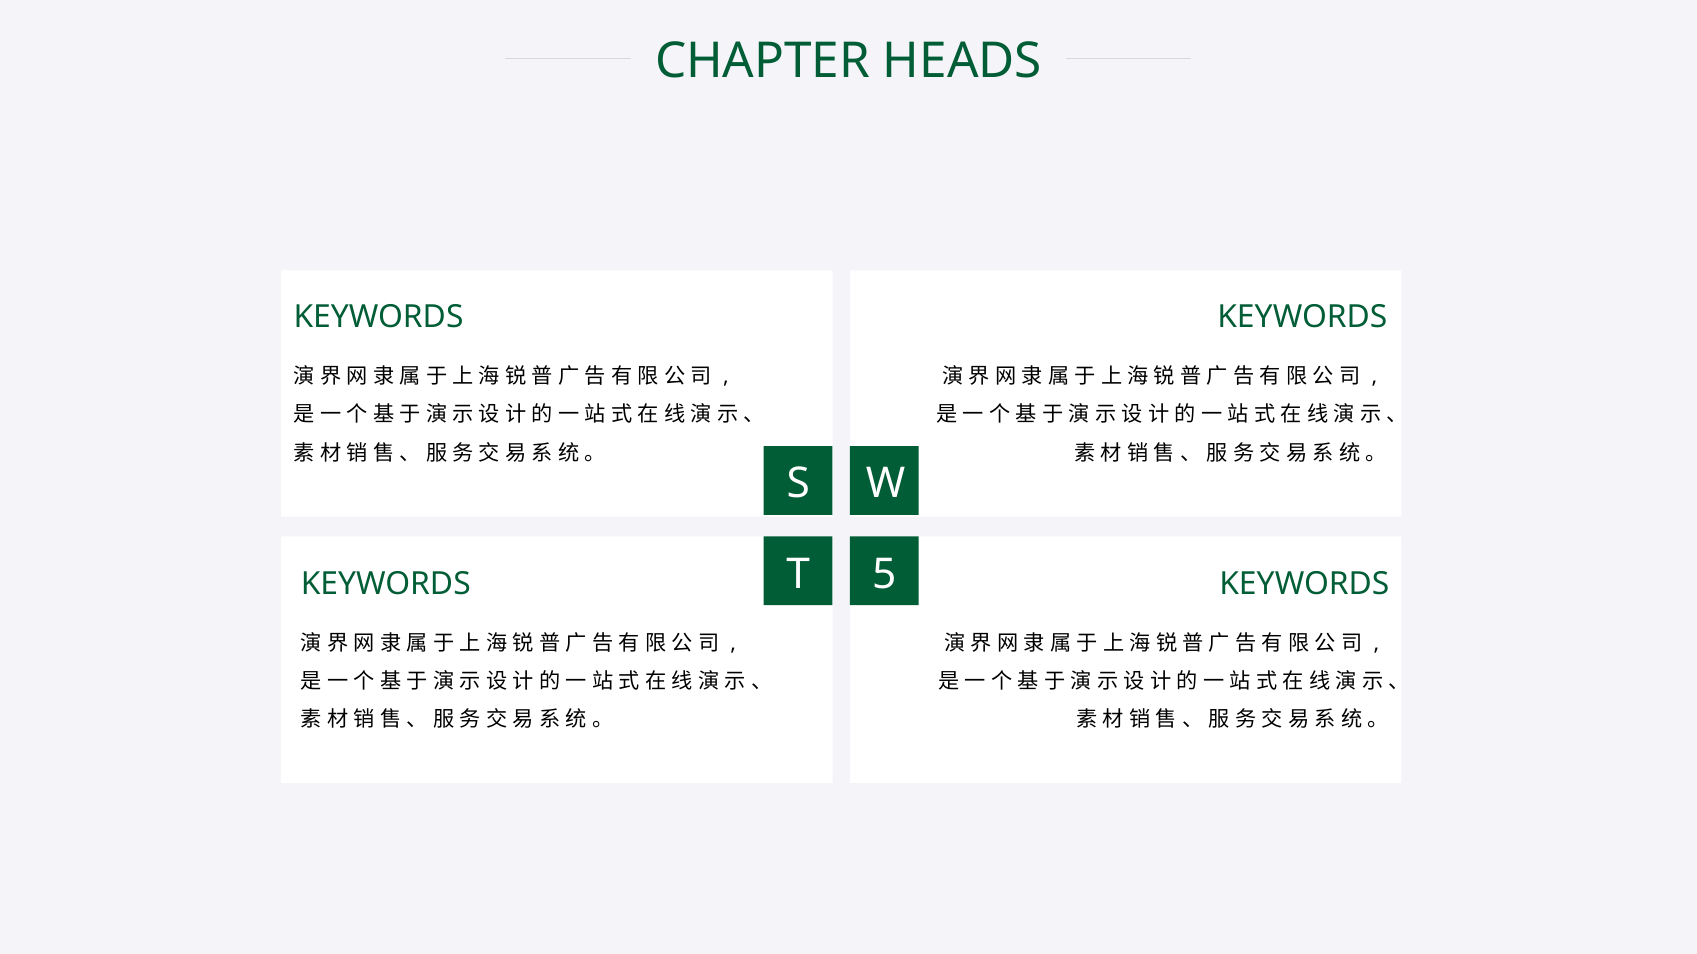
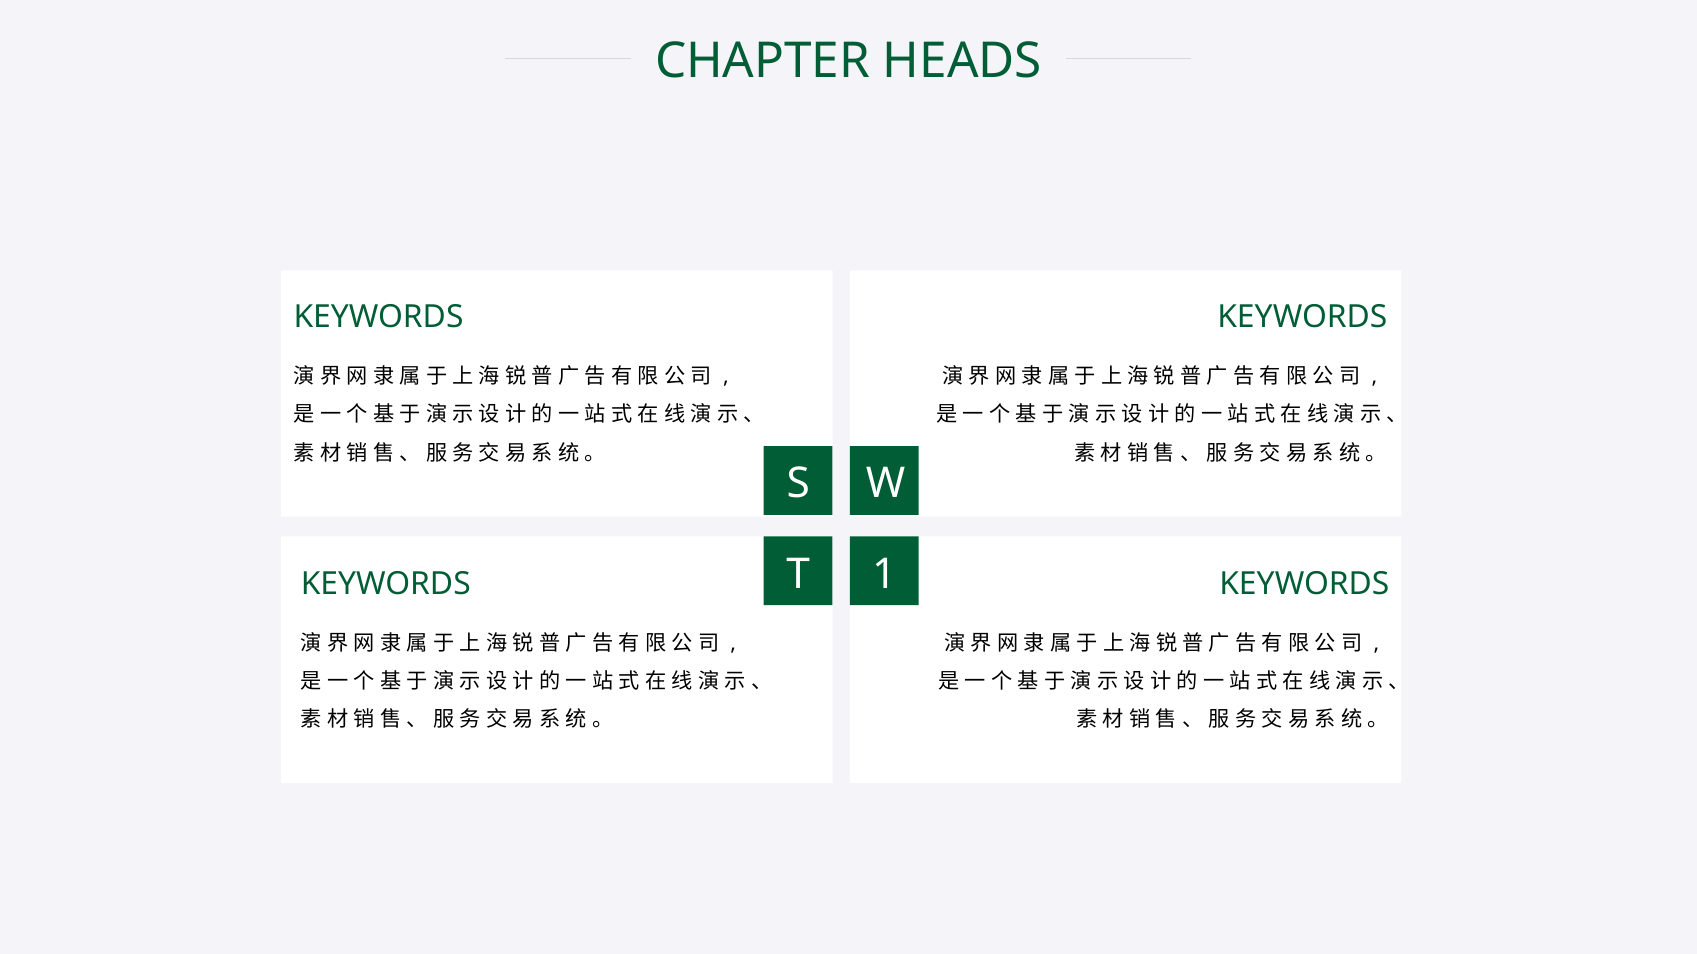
5: 5 -> 1
